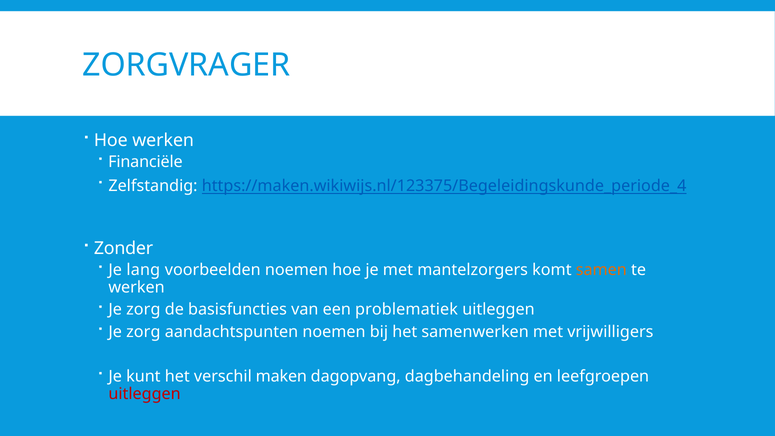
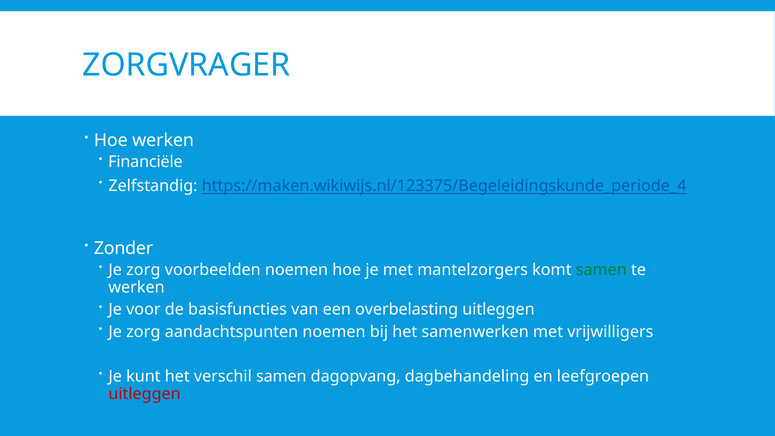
lang at (143, 270): lang -> zorg
samen at (601, 270) colour: orange -> green
zorg at (143, 310): zorg -> voor
problematiek: problematiek -> overbelasting
verschil maken: maken -> samen
